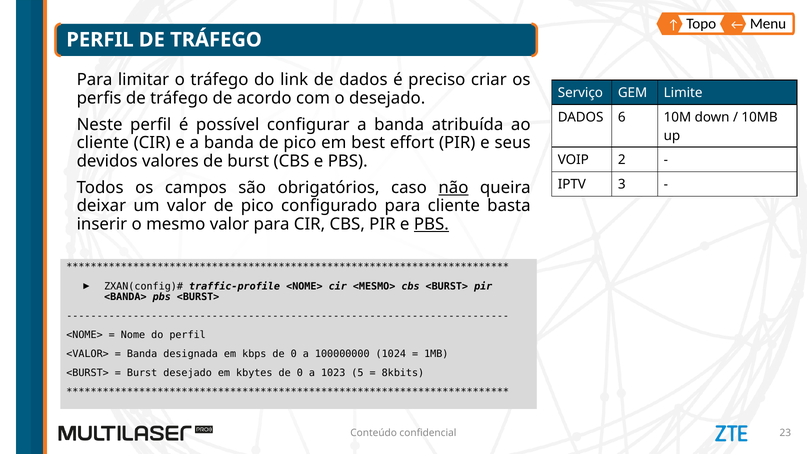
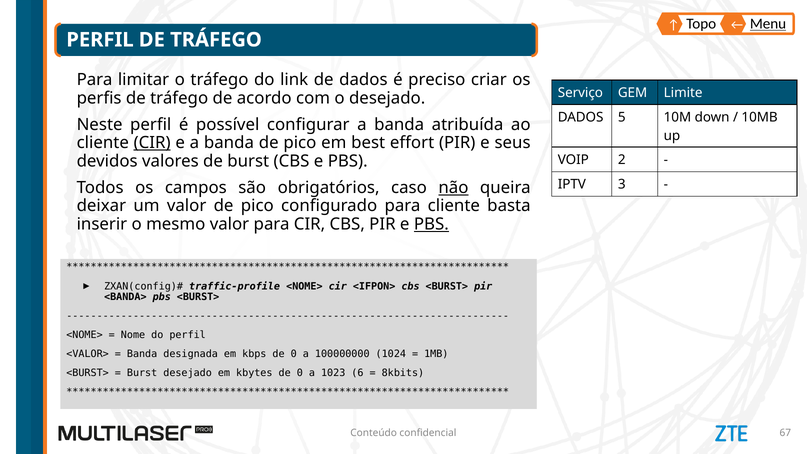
Menu underline: none -> present
6: 6 -> 5
CIR at (152, 143) underline: none -> present
<MESMO>: <MESMO> -> <IFPON>
5: 5 -> 6
23: 23 -> 67
